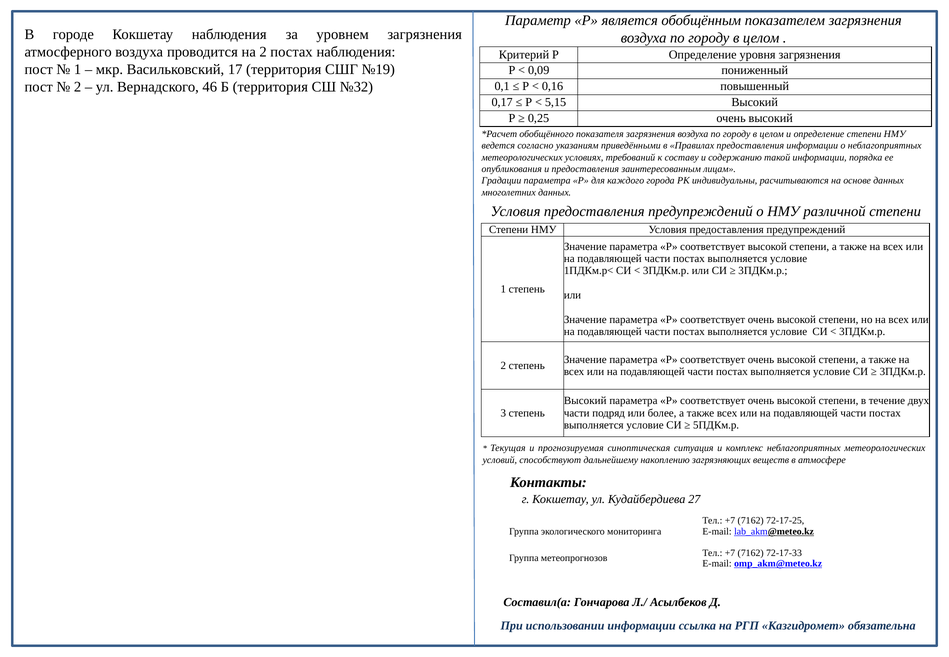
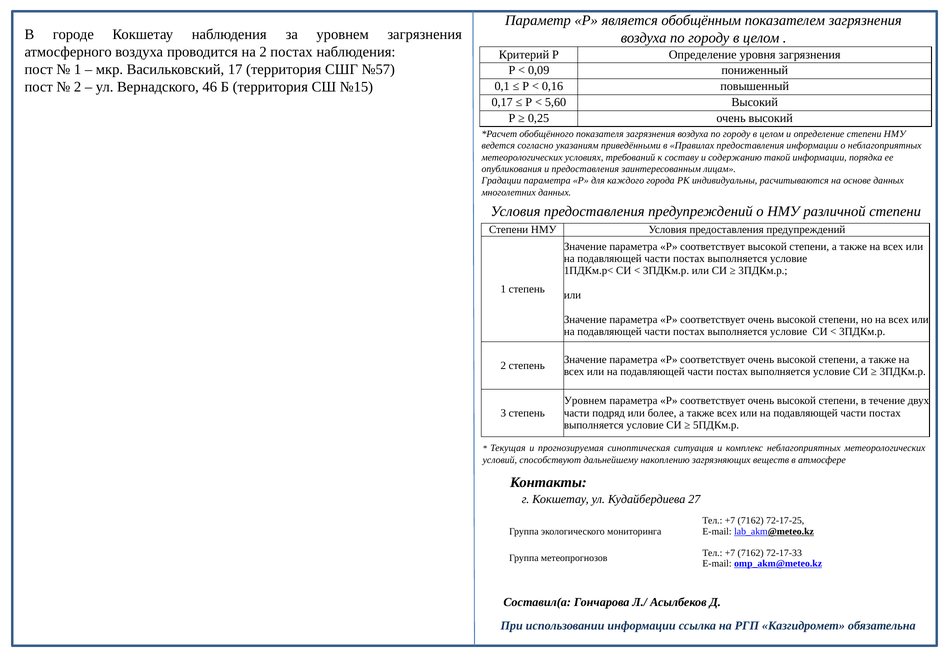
№19: №19 -> №57
№32: №32 -> №15
5,15: 5,15 -> 5,60
Высокий at (585, 401): Высокий -> Уровнем
